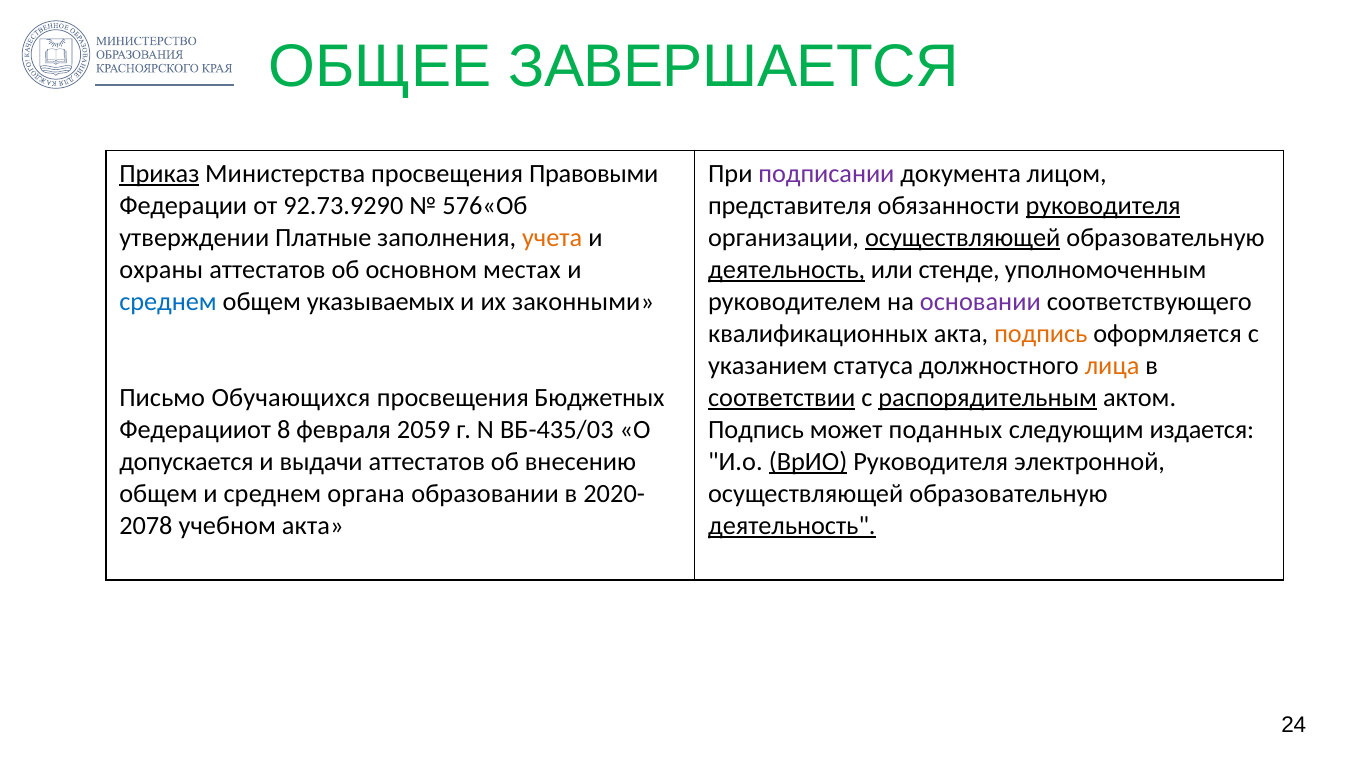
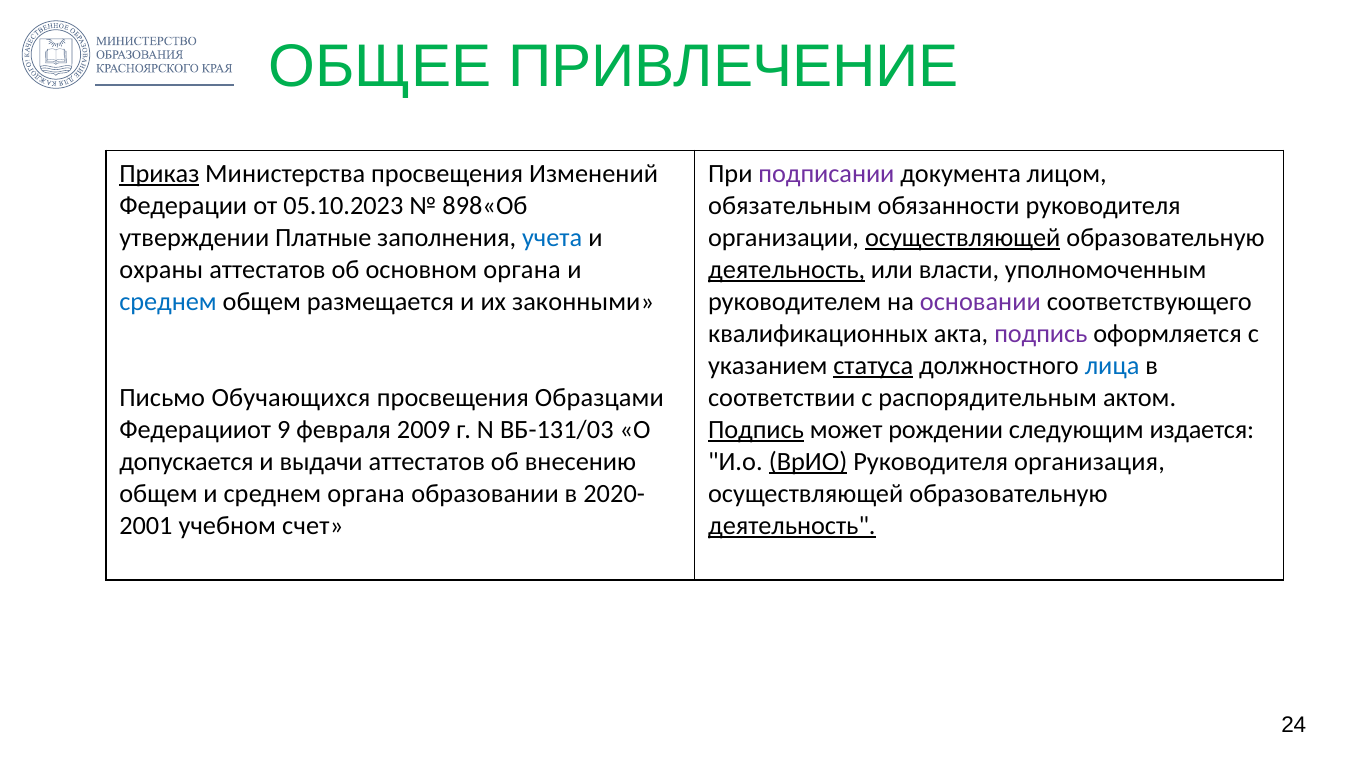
ЗАВЕРШАЕТСЯ: ЗАВЕРШАЕТСЯ -> ПРИВЛЕЧЕНИЕ
Правовыми: Правовыми -> Изменений
92.73.9290: 92.73.9290 -> 05.10.2023
576«Об: 576«Об -> 898«Об
представителя: представителя -> обязательным
руководителя at (1103, 206) underline: present -> none
учета colour: orange -> blue
основном местах: местах -> органа
стенде: стенде -> власти
указываемых: указываемых -> размещается
подпись at (1041, 334) colour: orange -> purple
статуса underline: none -> present
лица colour: orange -> blue
Бюджетных: Бюджетных -> Образцами
соответствии underline: present -> none
распорядительным underline: present -> none
8: 8 -> 9
2059: 2059 -> 2009
ВБ-435/03: ВБ-435/03 -> ВБ-131/03
Подпись at (756, 430) underline: none -> present
поданных: поданных -> рождении
электронной: электронной -> организация
2078: 2078 -> 2001
учебном акта: акта -> счет
